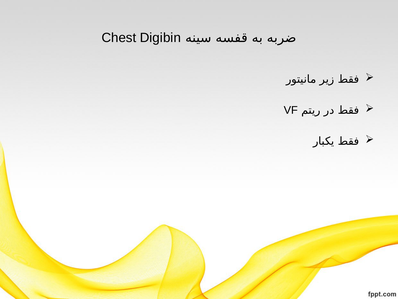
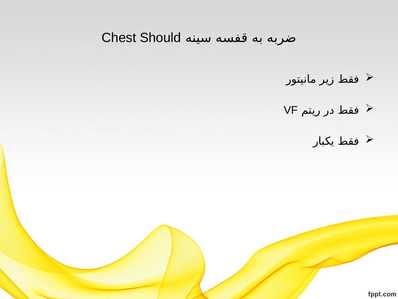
Digibin: Digibin -> Should
